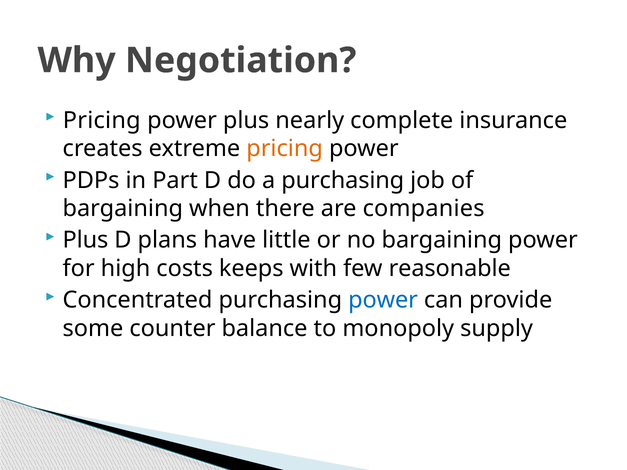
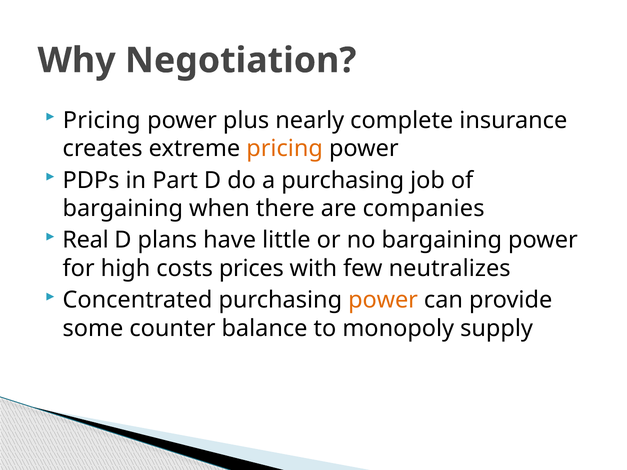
Plus at (85, 240): Plus -> Real
keeps: keeps -> prices
reasonable: reasonable -> neutralizes
power at (383, 300) colour: blue -> orange
